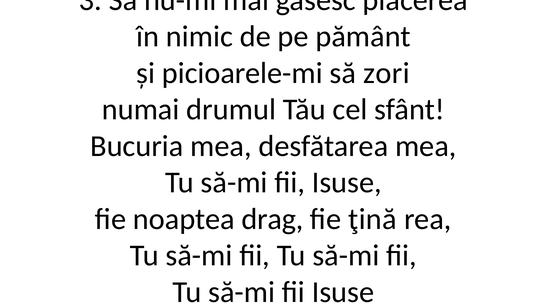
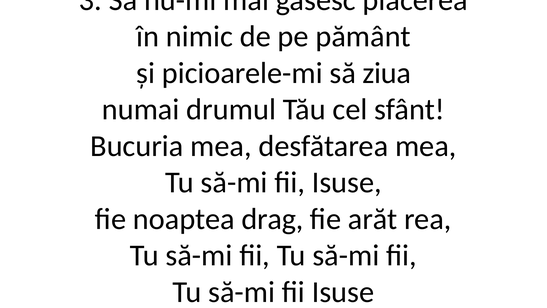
zori: zori -> ziua
ţină: ţină -> arăt
